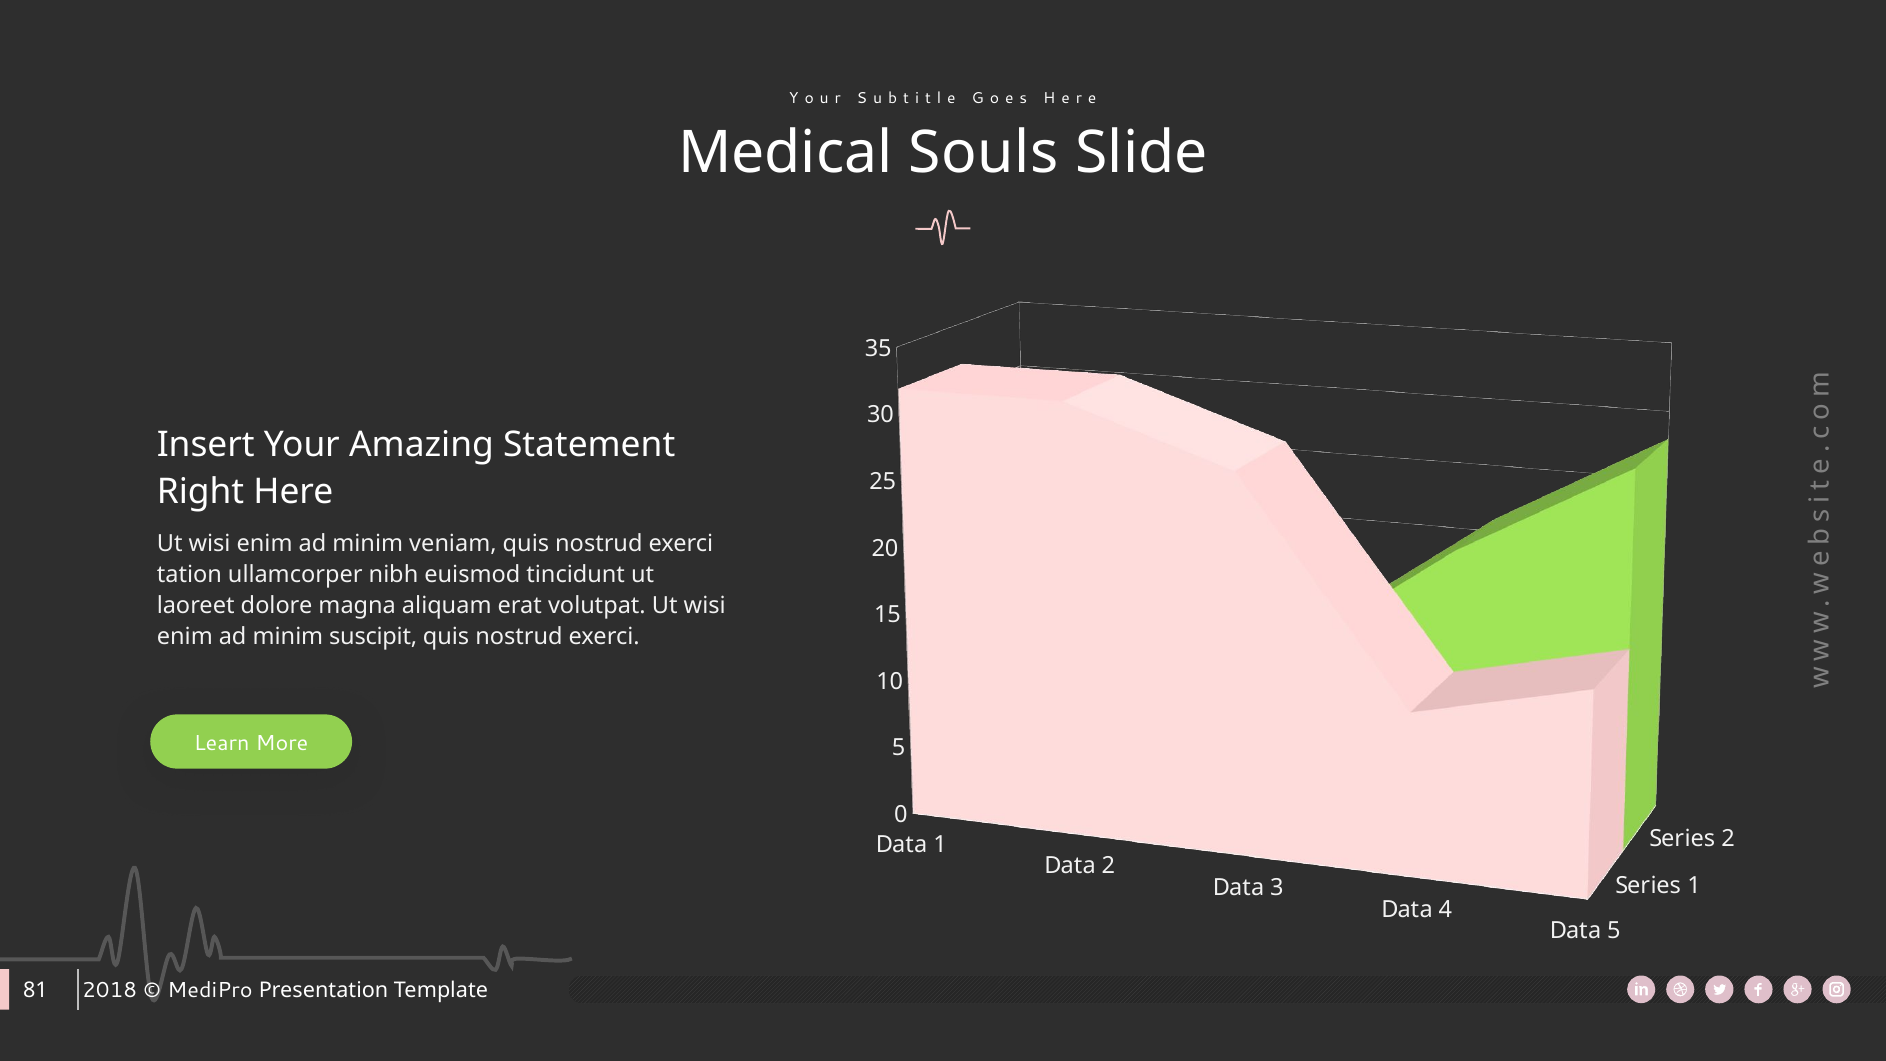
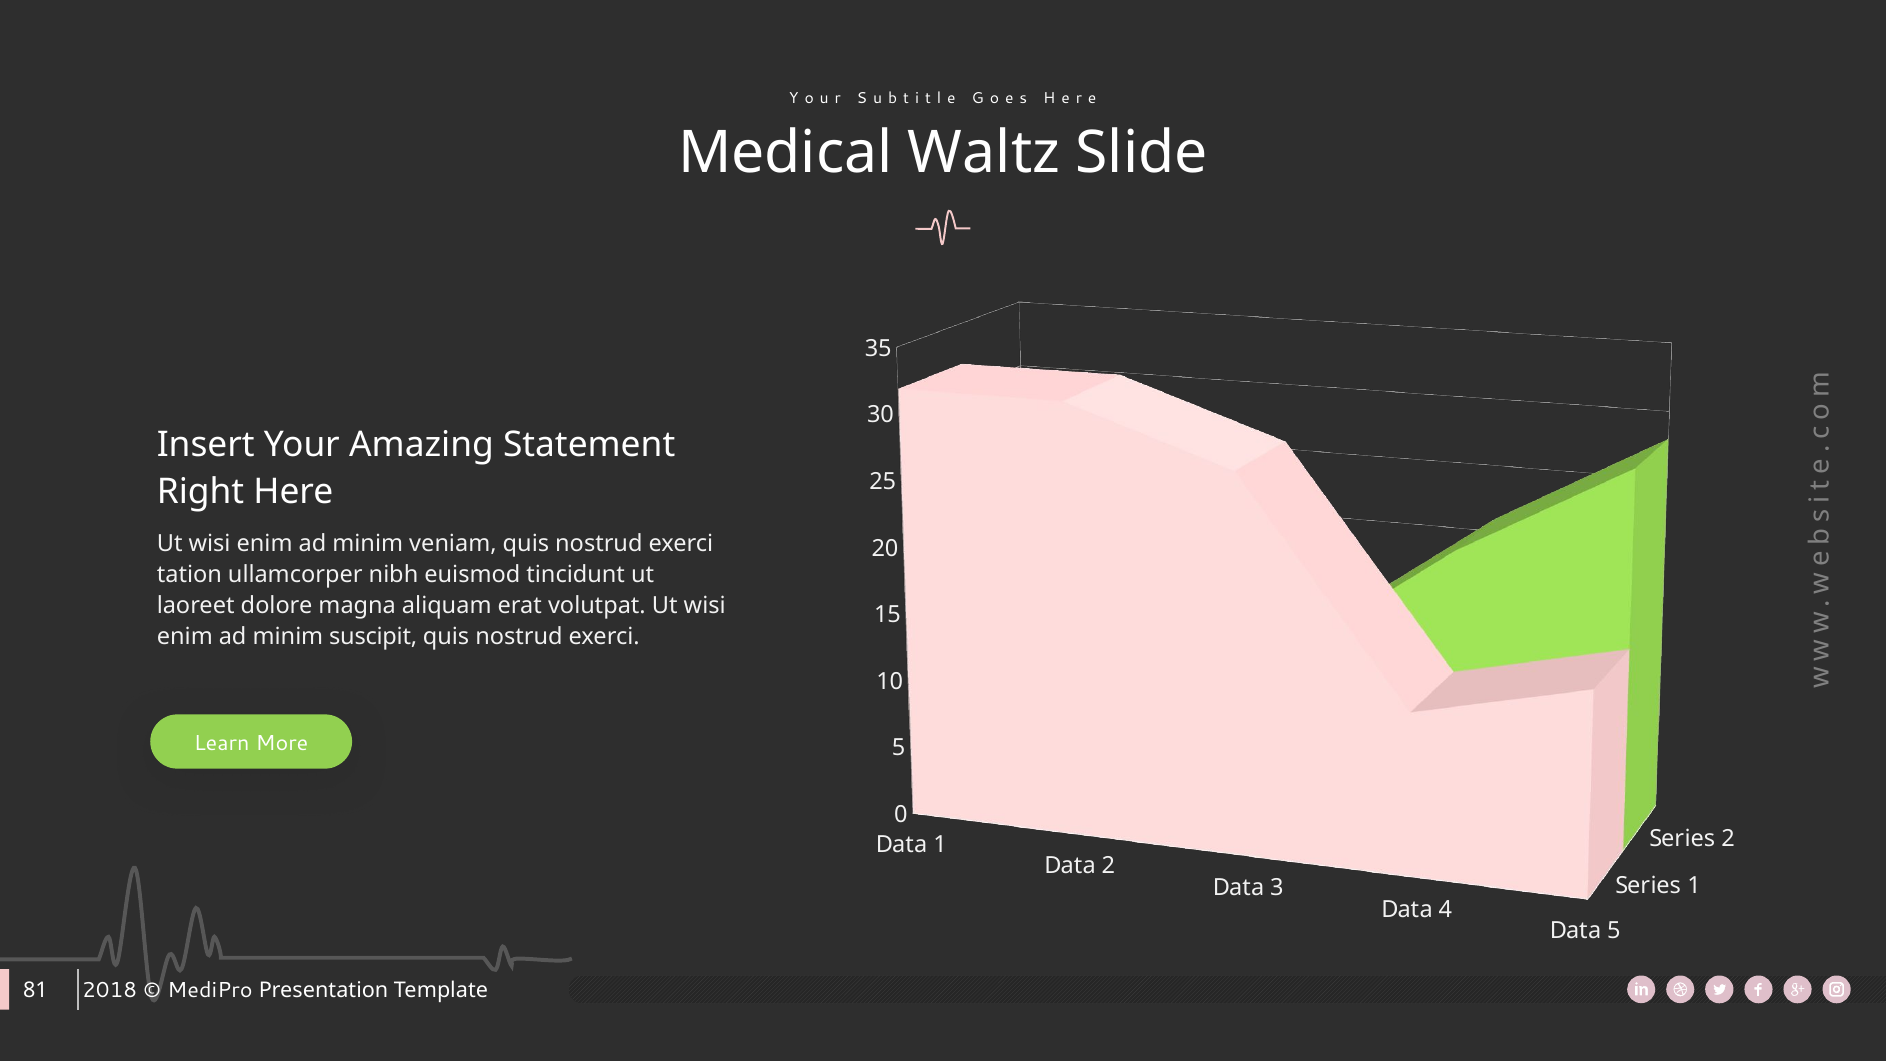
Souls: Souls -> Waltz
